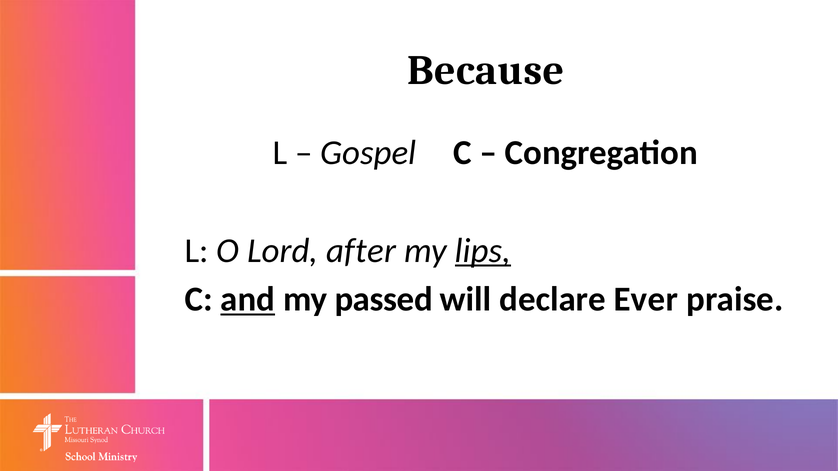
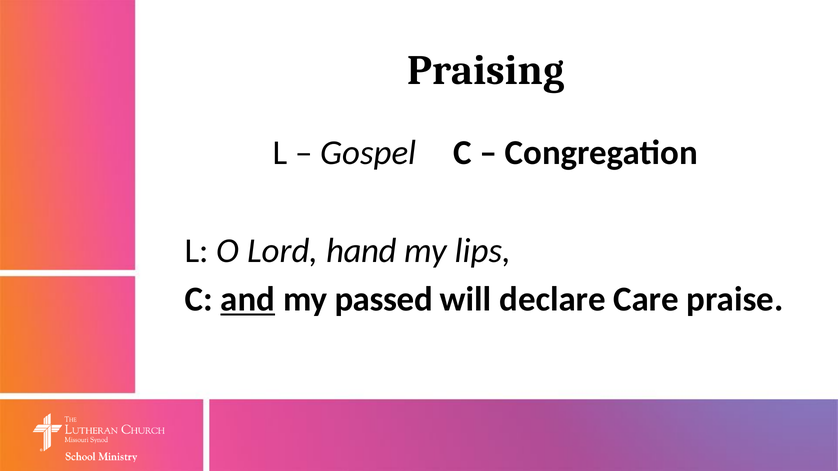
Because: Because -> Praising
after: after -> hand
lips underline: present -> none
Ever: Ever -> Care
